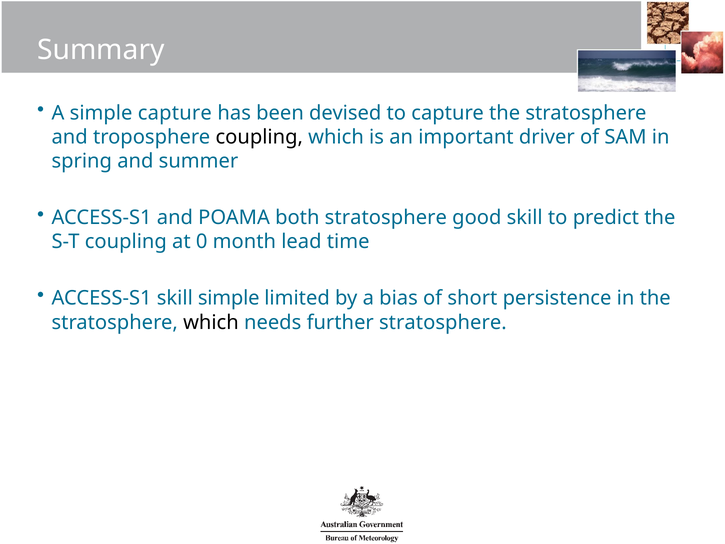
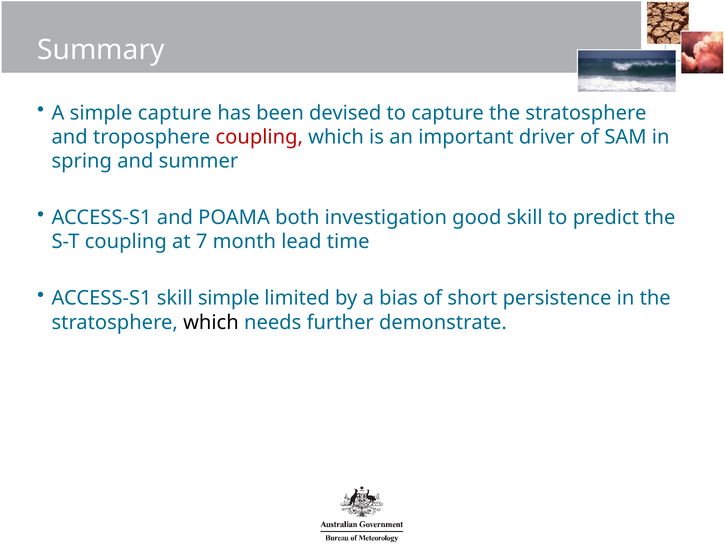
coupling at (259, 137) colour: black -> red
both stratosphere: stratosphere -> investigation
0: 0 -> 7
further stratosphere: stratosphere -> demonstrate
